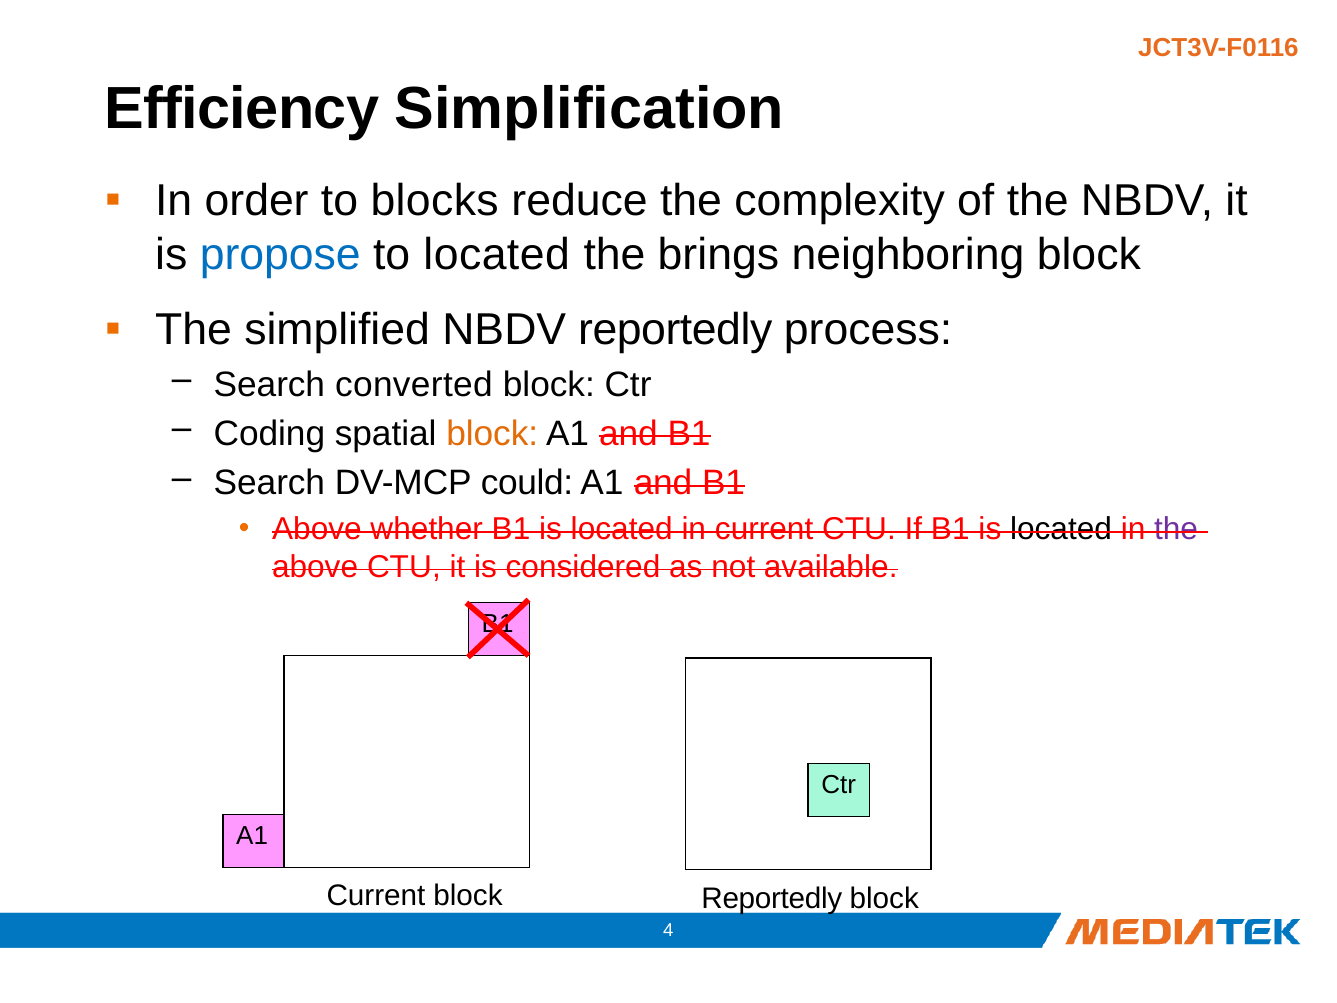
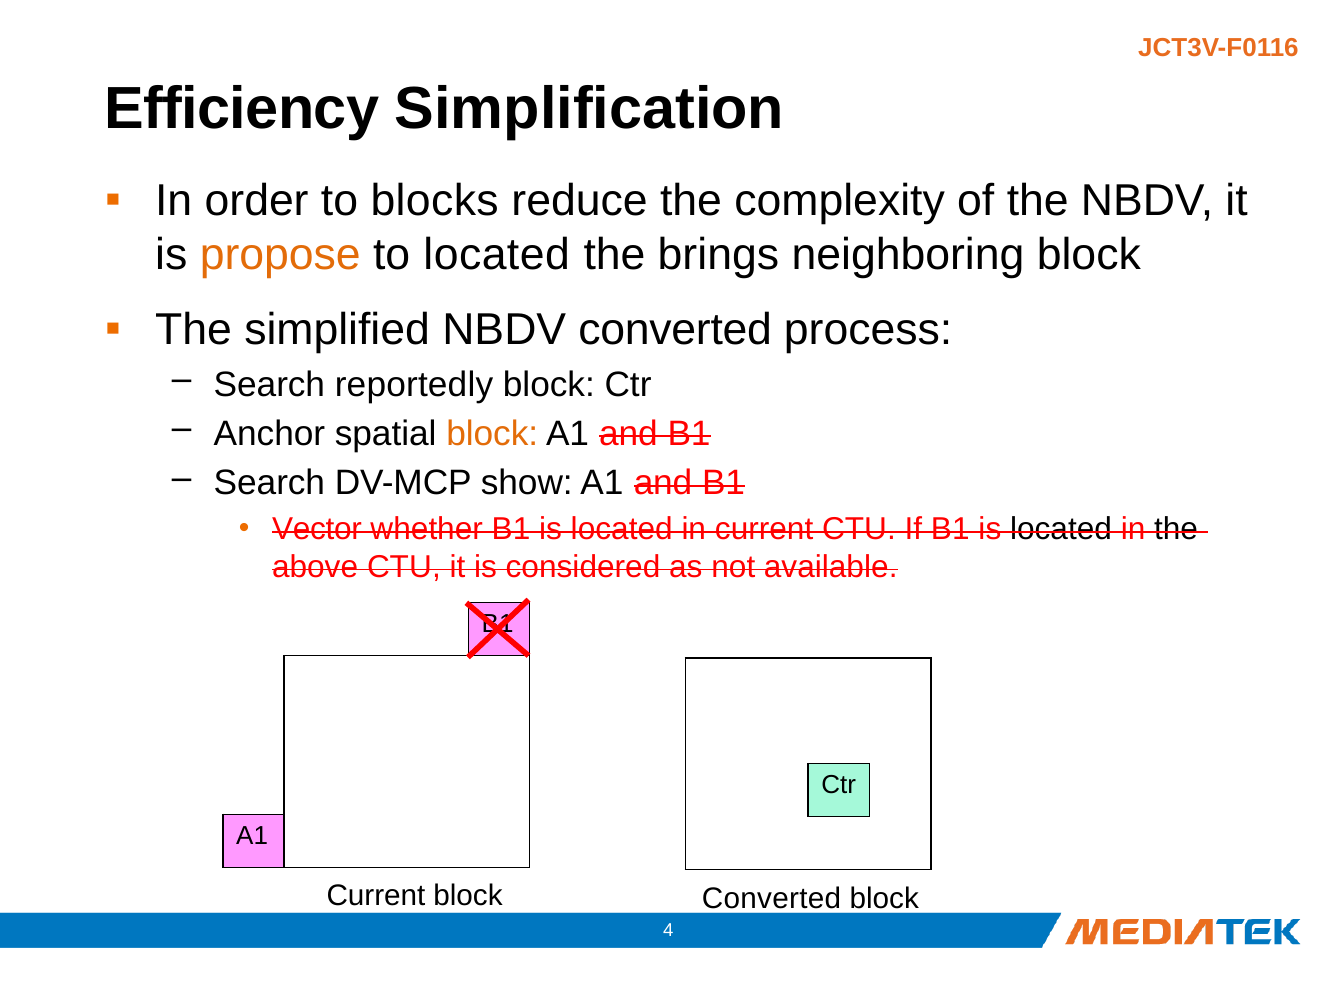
propose colour: blue -> orange
NBDV reportedly: reportedly -> converted
converted: converted -> reportedly
Coding: Coding -> Anchor
could: could -> show
Above at (317, 529): Above -> Vector
the at (1176, 529) colour: purple -> black
block Reportedly: Reportedly -> Converted
